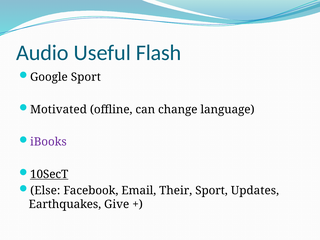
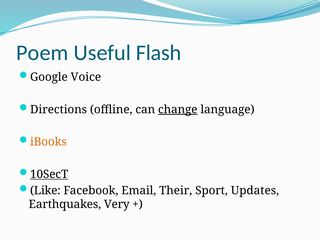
Audio: Audio -> Poem
Google Sport: Sport -> Voice
Motivated: Motivated -> Directions
change underline: none -> present
iBooks colour: purple -> orange
Else: Else -> Like
Give: Give -> Very
